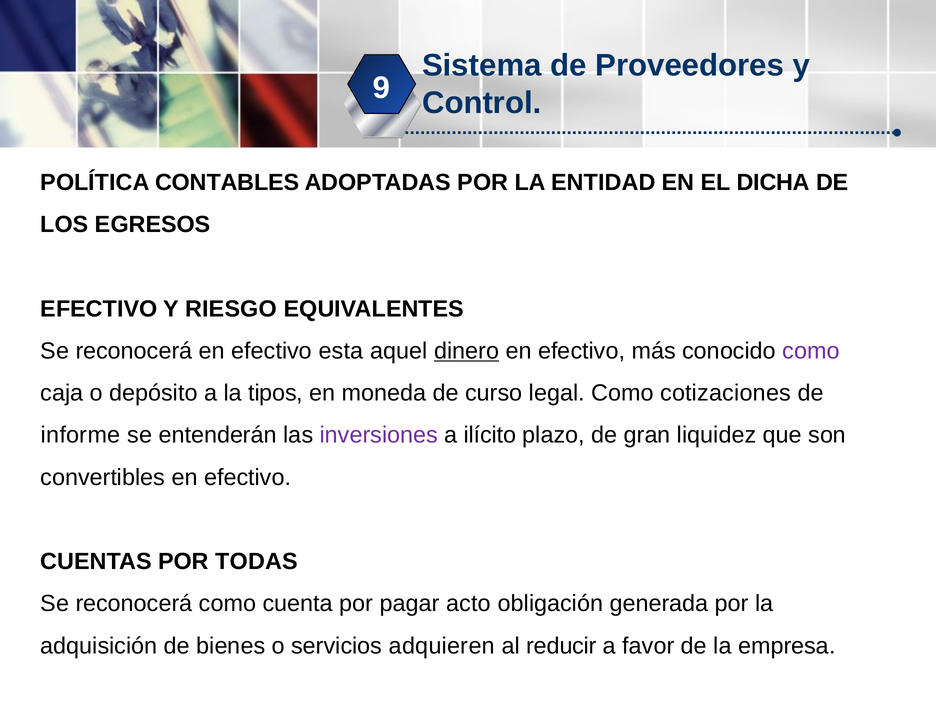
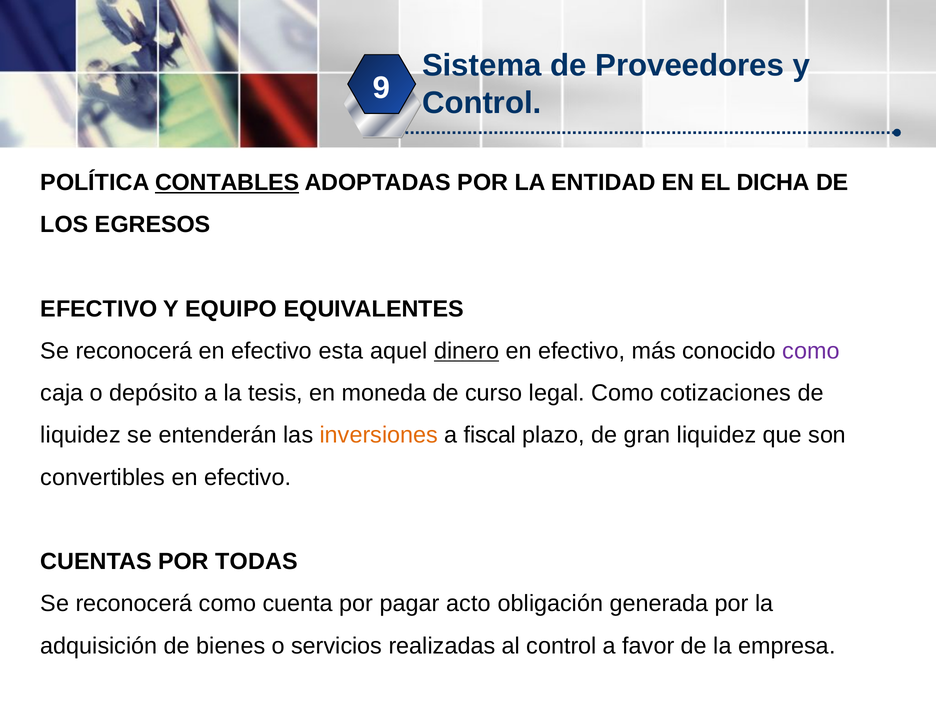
CONTABLES underline: none -> present
RIESGO: RIESGO -> EQUIPO
tipos: tipos -> tesis
informe at (81, 435): informe -> liquidez
inversiones colour: purple -> orange
ilícito: ilícito -> fiscal
adquieren: adquieren -> realizadas
al reducir: reducir -> control
